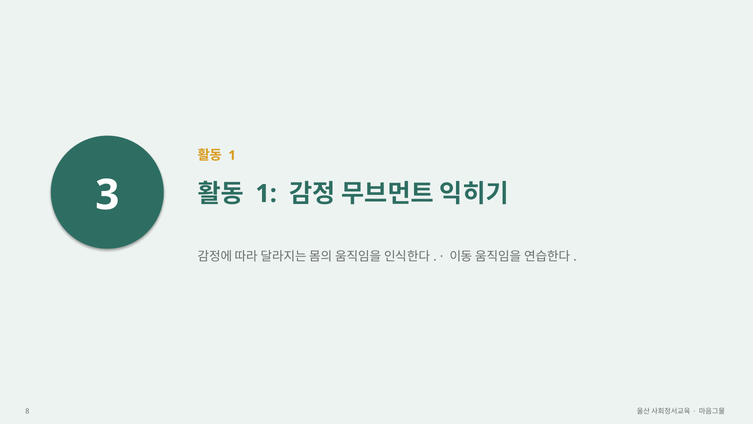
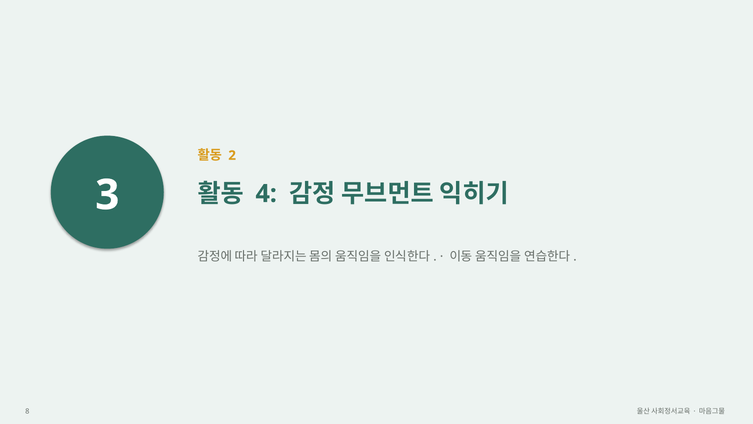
1 at (232, 155): 1 -> 2
1 at (266, 194): 1 -> 4
